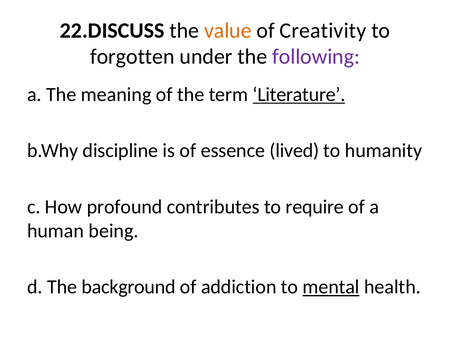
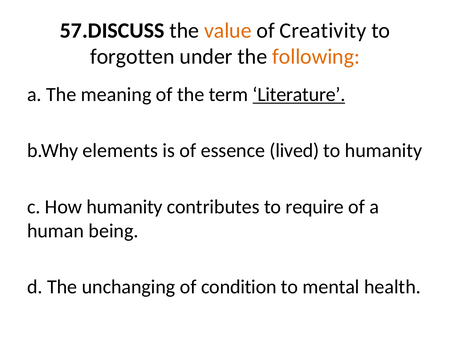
22.DISCUSS: 22.DISCUSS -> 57.DISCUSS
following colour: purple -> orange
discipline: discipline -> elements
How profound: profound -> humanity
background: background -> unchanging
addiction: addiction -> condition
mental underline: present -> none
